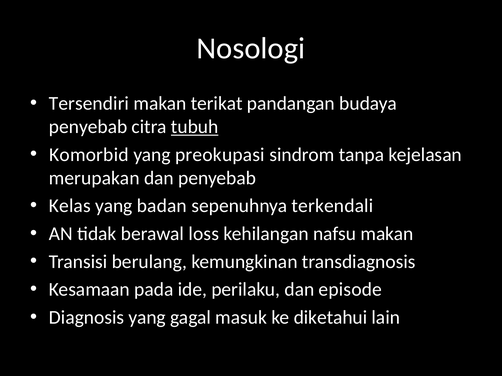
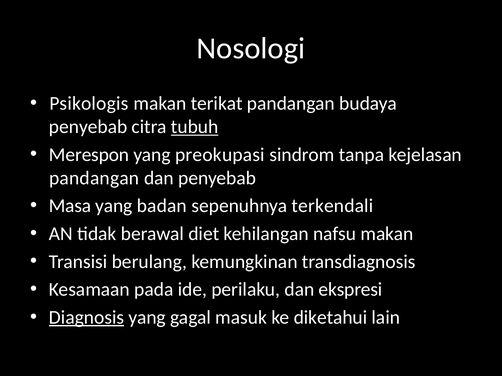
Tersendiri: Tersendiri -> Psikologis
Komorbid: Komorbid -> Merespon
merupakan at (94, 178): merupakan -> pandangan
Kelas: Kelas -> Masa
loss: loss -> diet
episode: episode -> ekspresi
Diagnosis underline: none -> present
